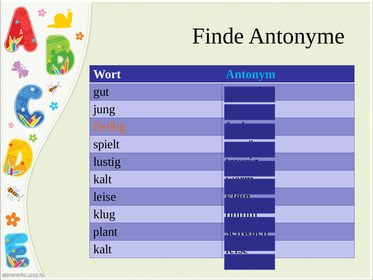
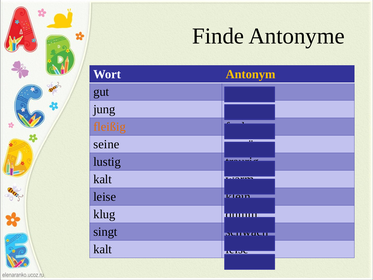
Antonym colour: light blue -> yellow
spielt: spielt -> seine
plant: plant -> singt
